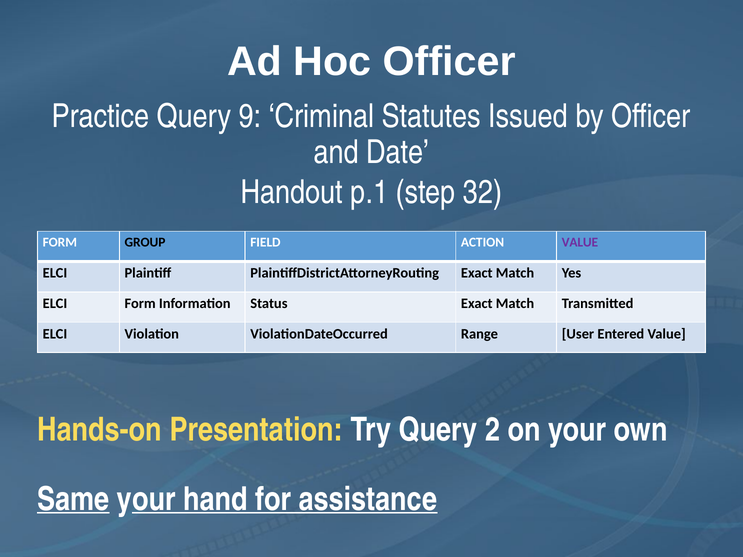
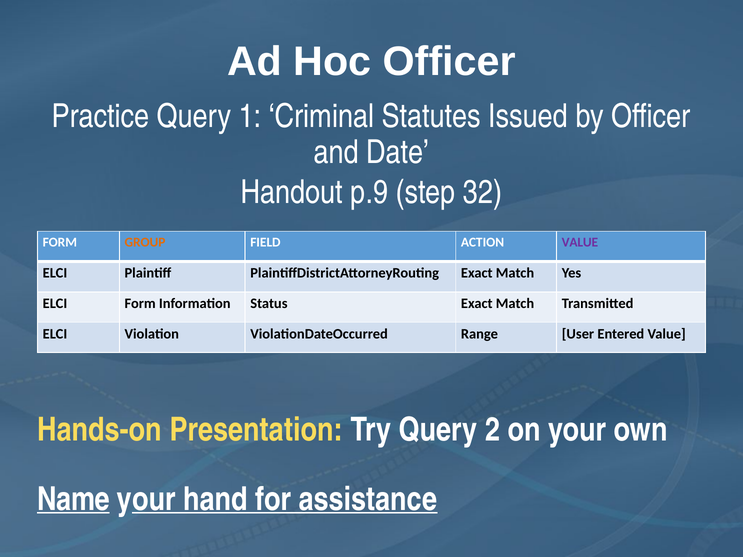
9: 9 -> 1
p.1: p.1 -> p.9
GROUP colour: black -> orange
Same: Same -> Name
